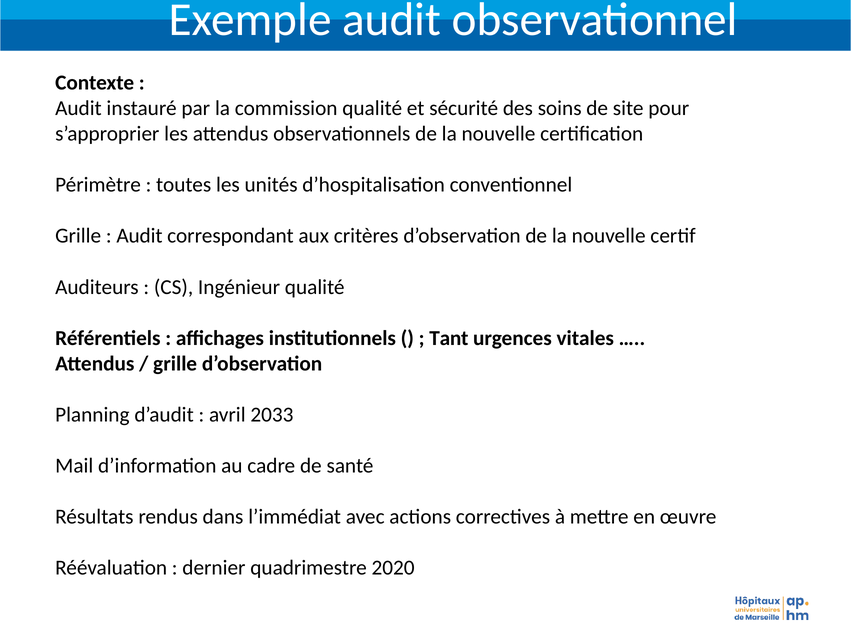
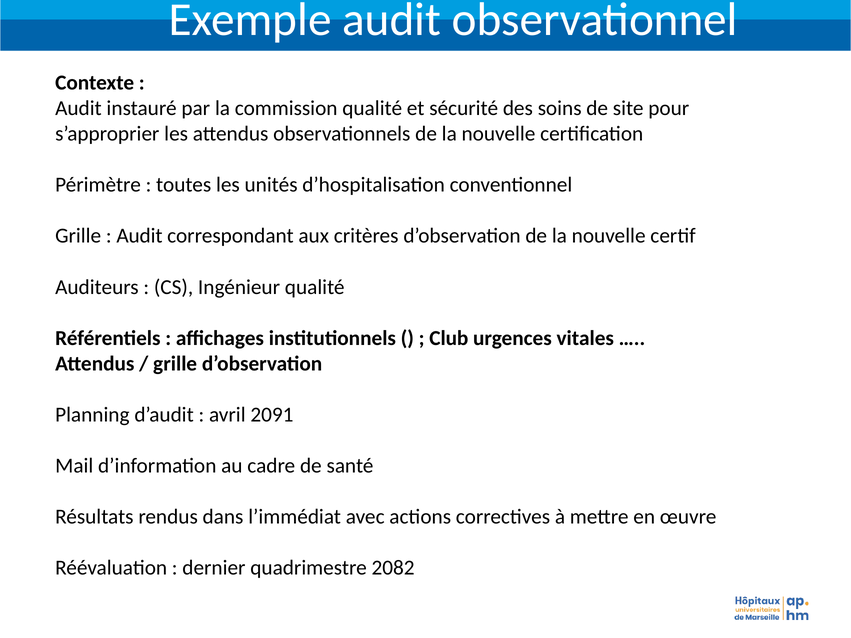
Tant: Tant -> Club
2033: 2033 -> 2091
2020: 2020 -> 2082
